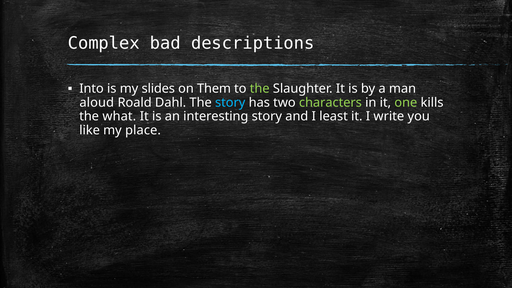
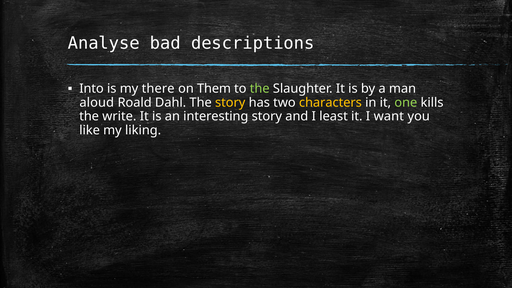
Complex: Complex -> Analyse
slides: slides -> there
story at (230, 103) colour: light blue -> yellow
characters colour: light green -> yellow
what: what -> write
write: write -> want
place: place -> liking
